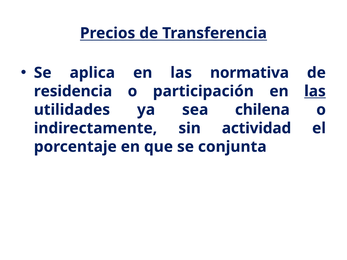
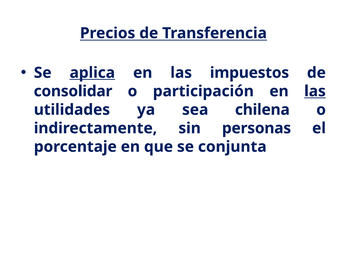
aplica underline: none -> present
normativa: normativa -> impuestos
residencia: residencia -> consolidar
actividad: actividad -> personas
